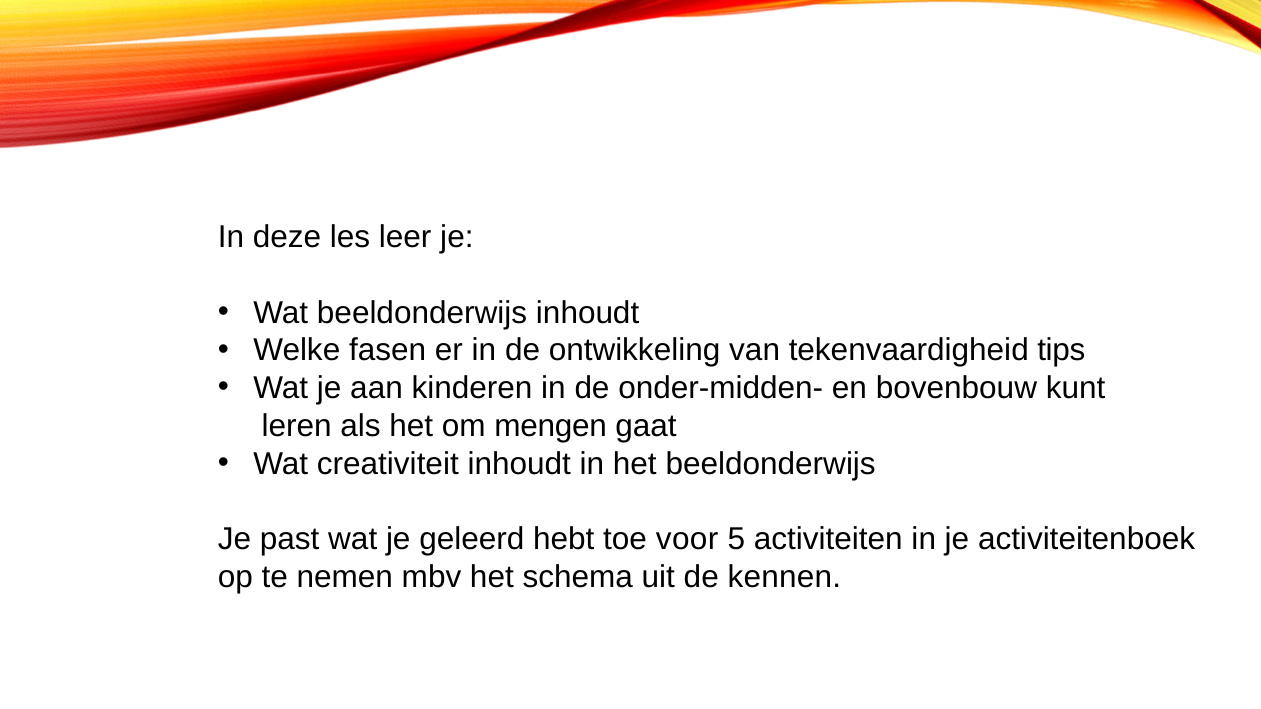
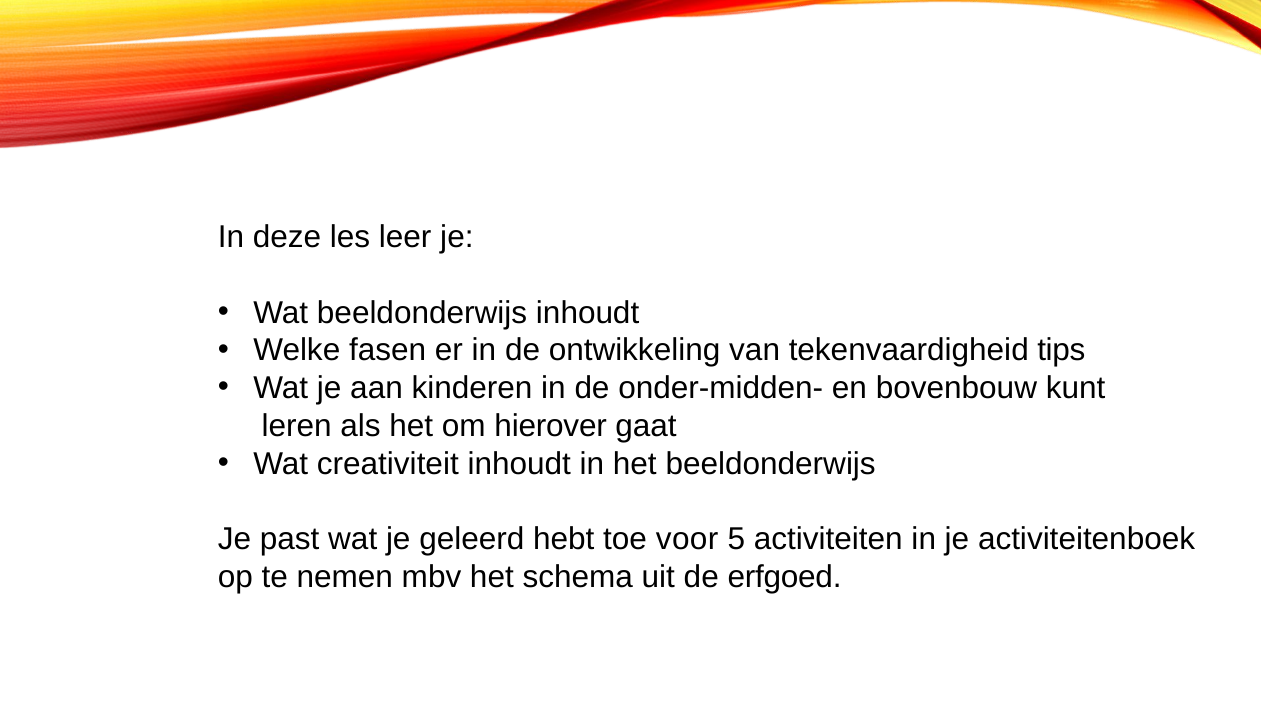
mengen: mengen -> hierover
kennen: kennen -> erfgoed
